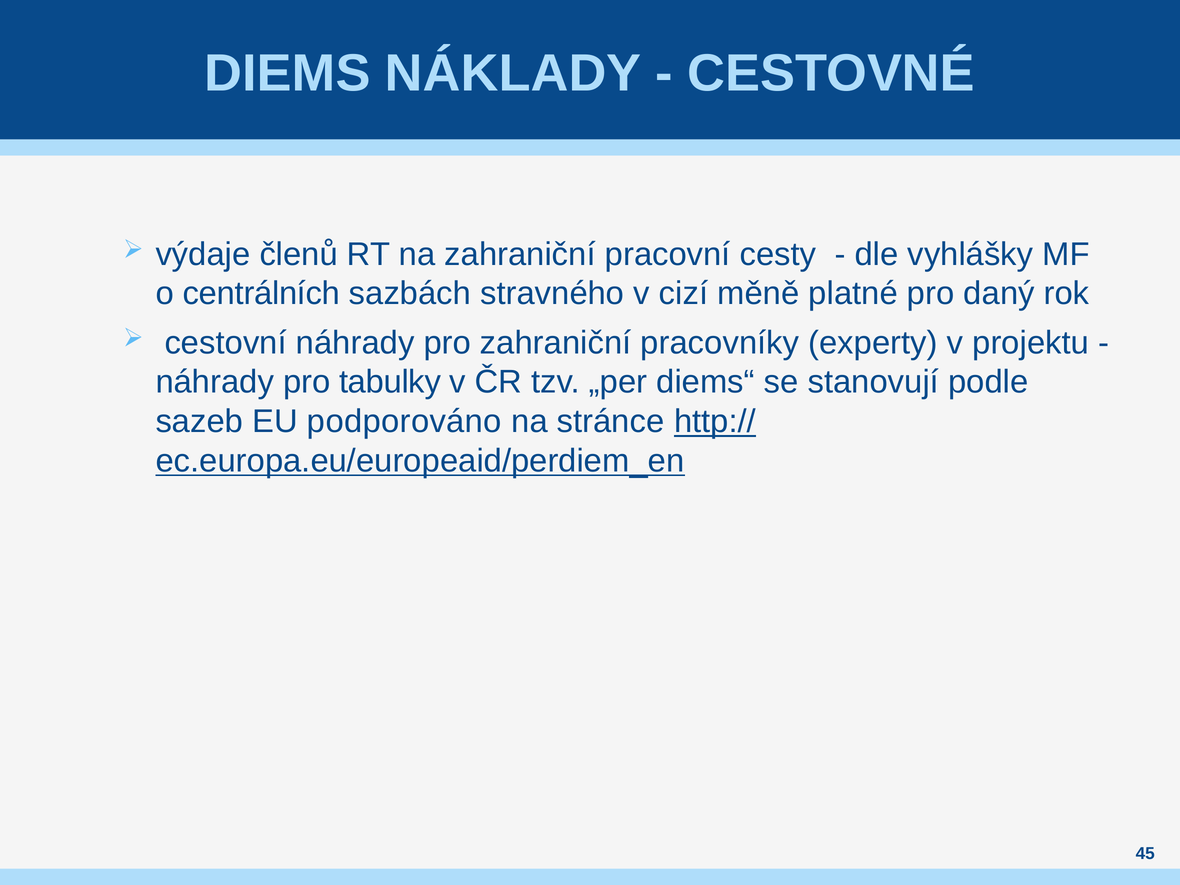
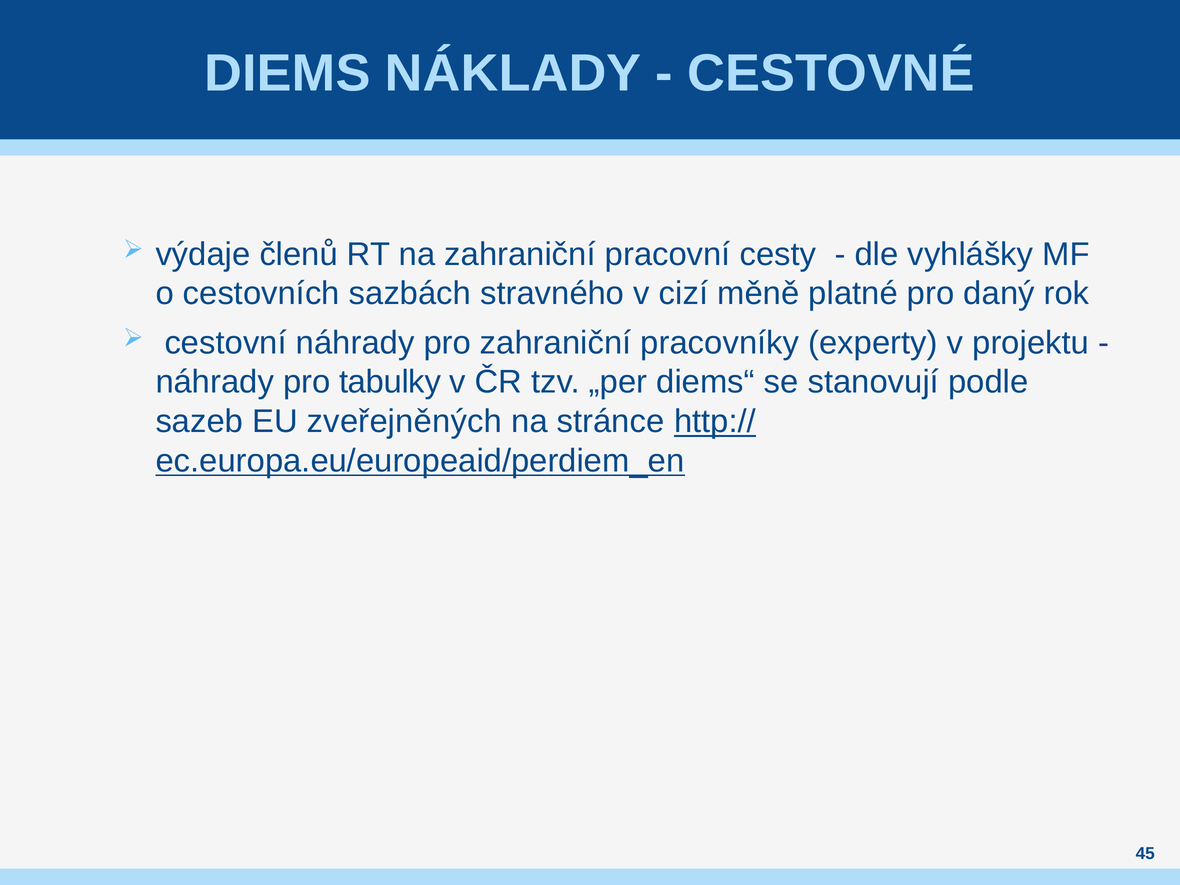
centrálních: centrálních -> cestovních
podporováno: podporováno -> zveřejněných
